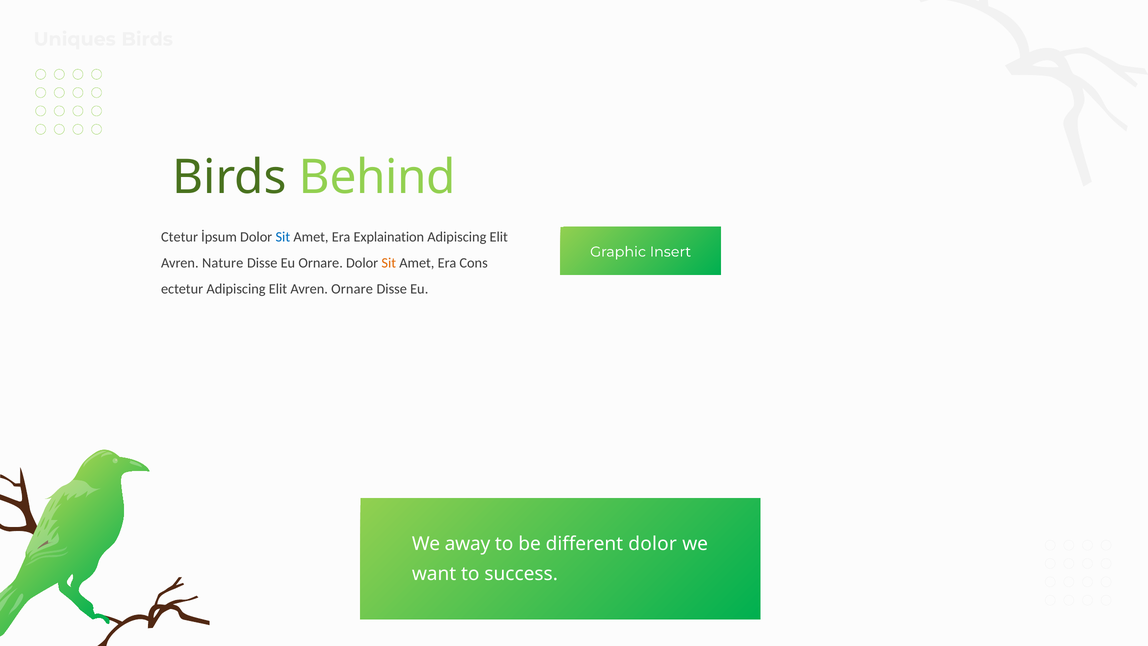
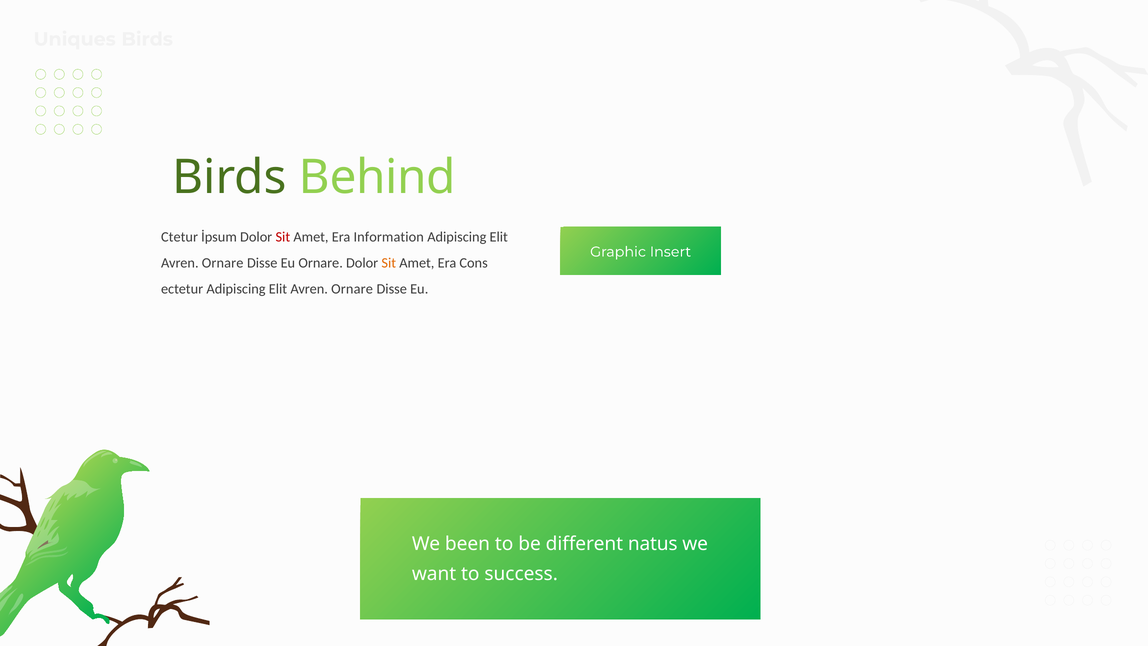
Sit at (283, 237) colour: blue -> red
Explaination: Explaination -> Information
Nature at (223, 263): Nature -> Ornare
away: away -> been
different dolor: dolor -> natus
